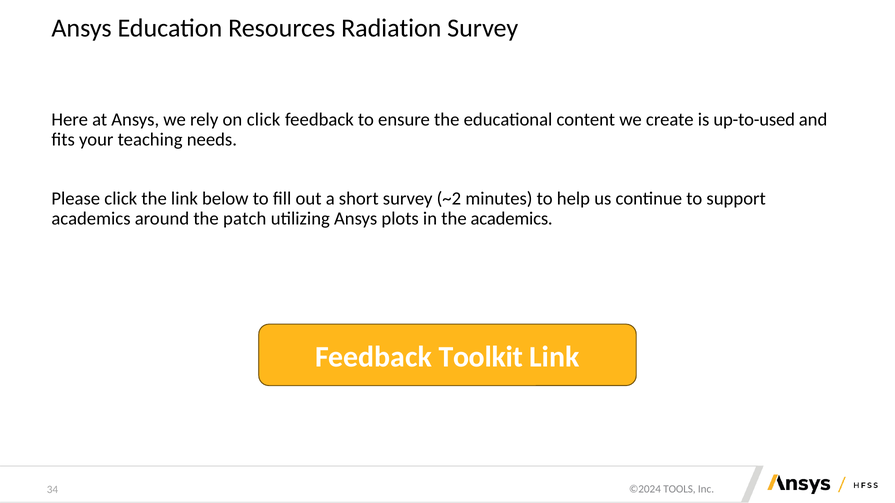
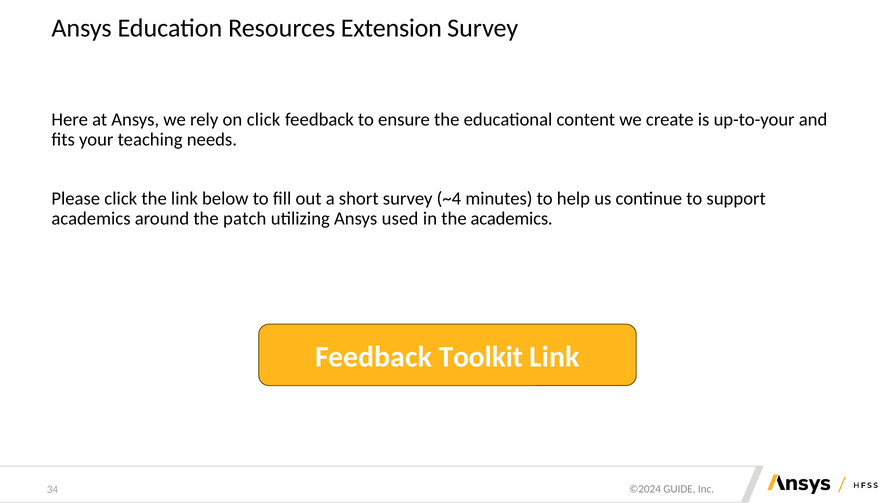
Radiation: Radiation -> Extension
up-to-used: up-to-used -> up-to-your
~2: ~2 -> ~4
plots: plots -> used
TOOLS: TOOLS -> GUIDE
